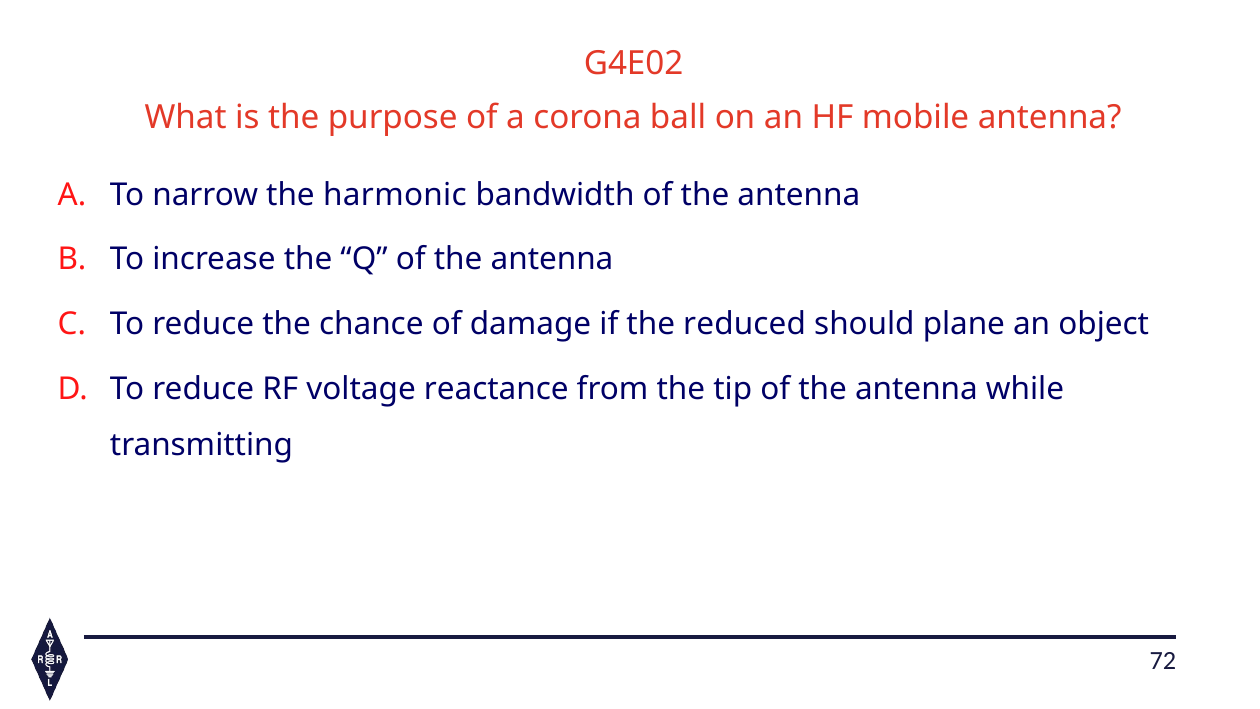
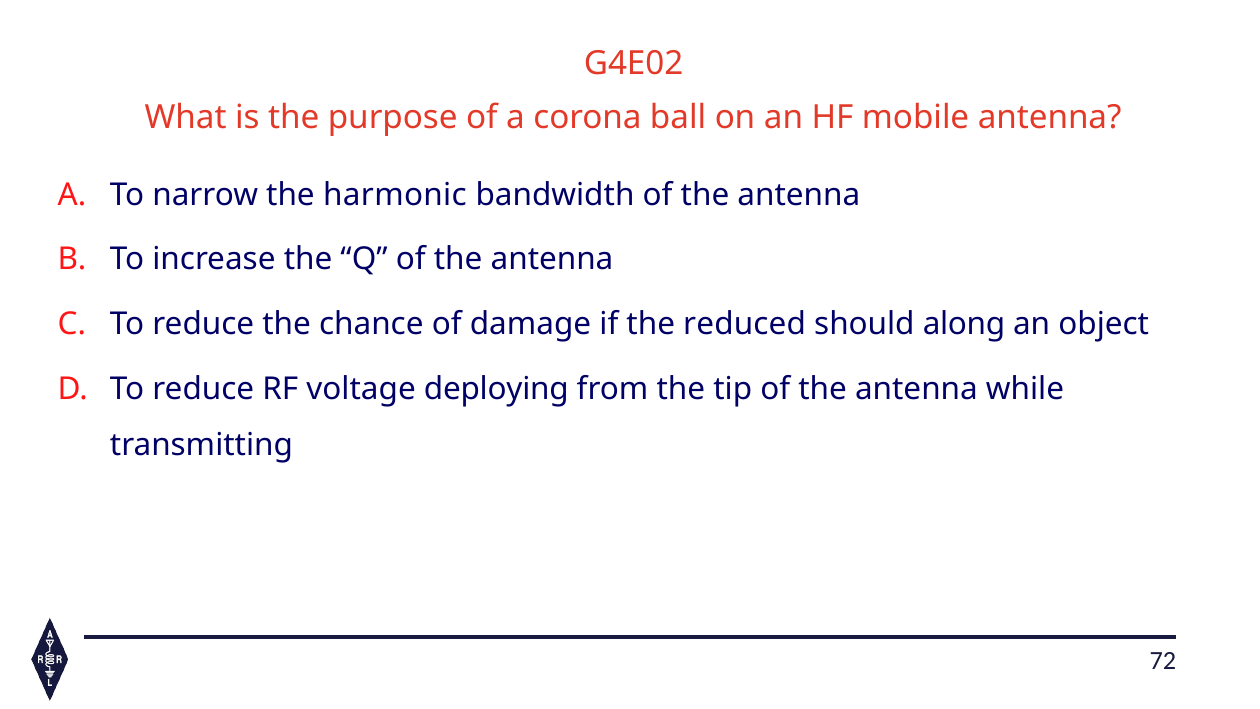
plane: plane -> along
reactance: reactance -> deploying
